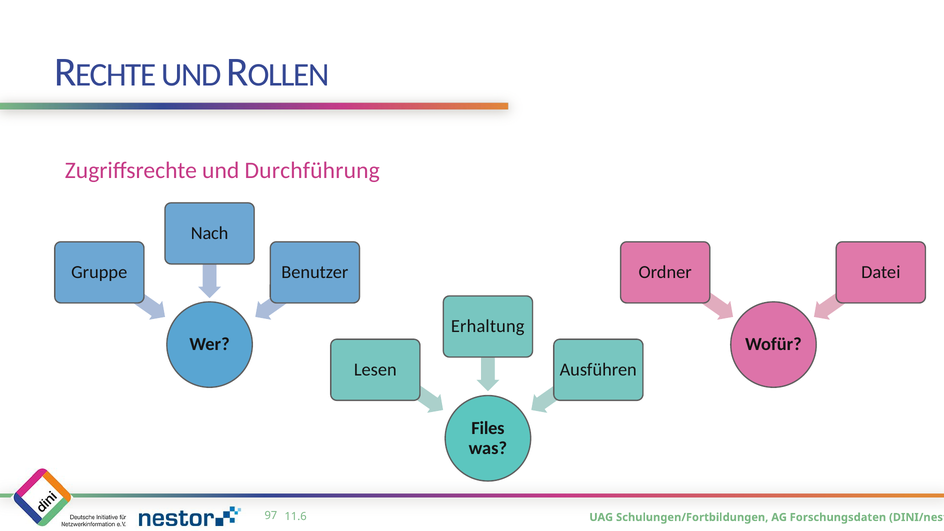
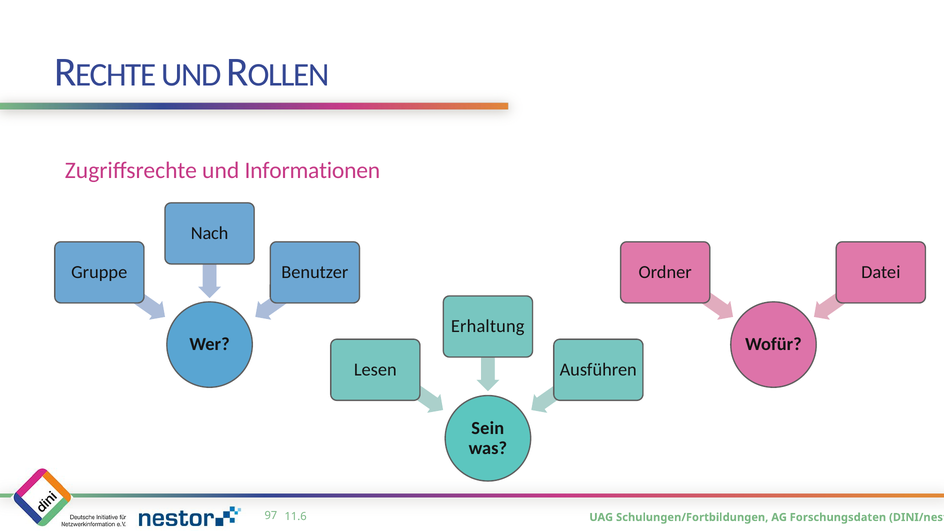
Durchführung: Durchführung -> Informationen
Files: Files -> Sein
